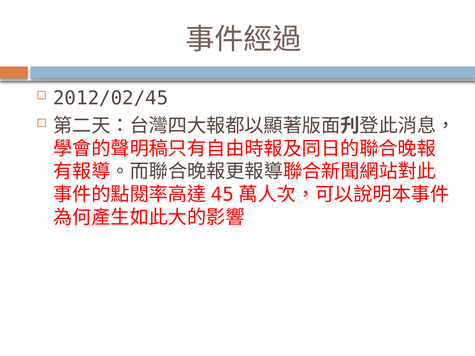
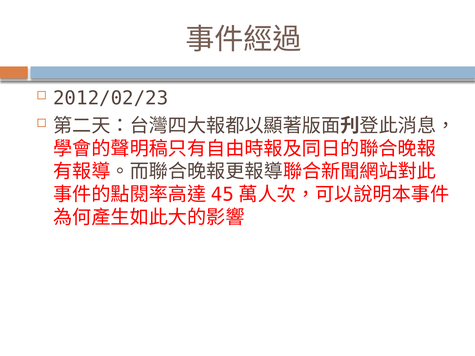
2012/02/45: 2012/02/45 -> 2012/02/23
